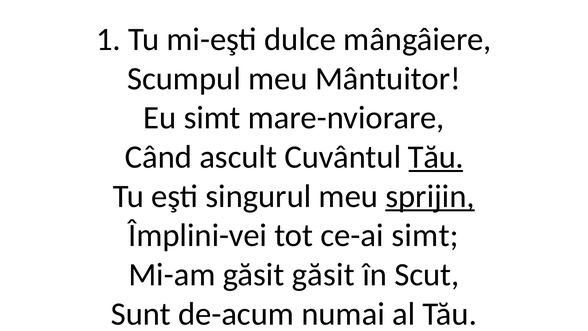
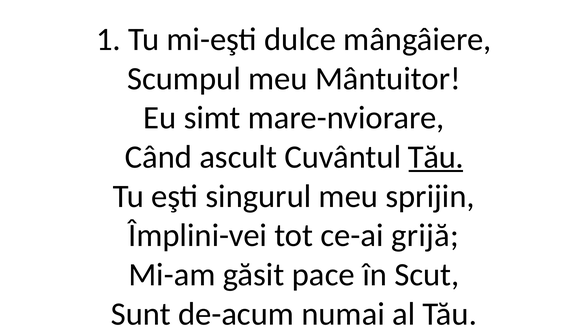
sprijin underline: present -> none
ce-ai simt: simt -> grijă
găsit găsit: găsit -> pace
